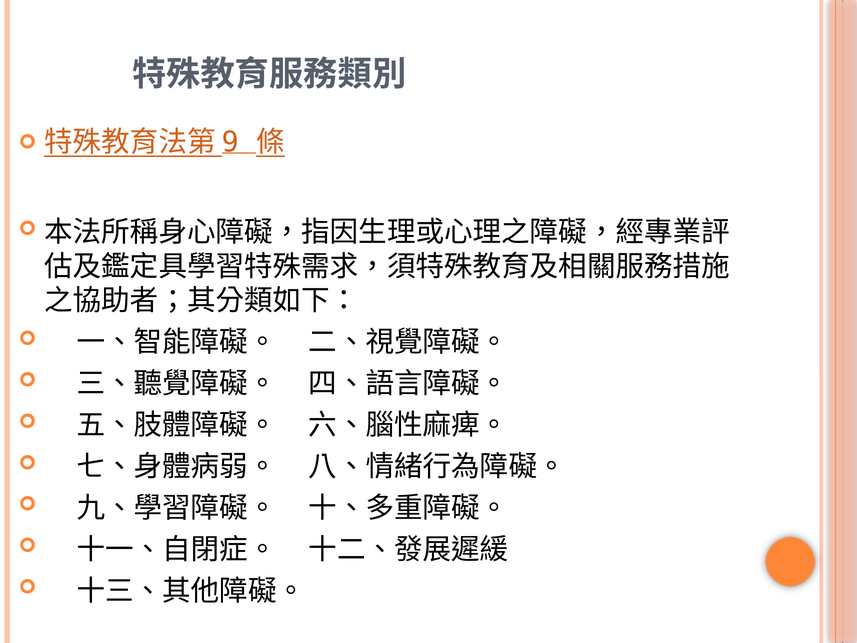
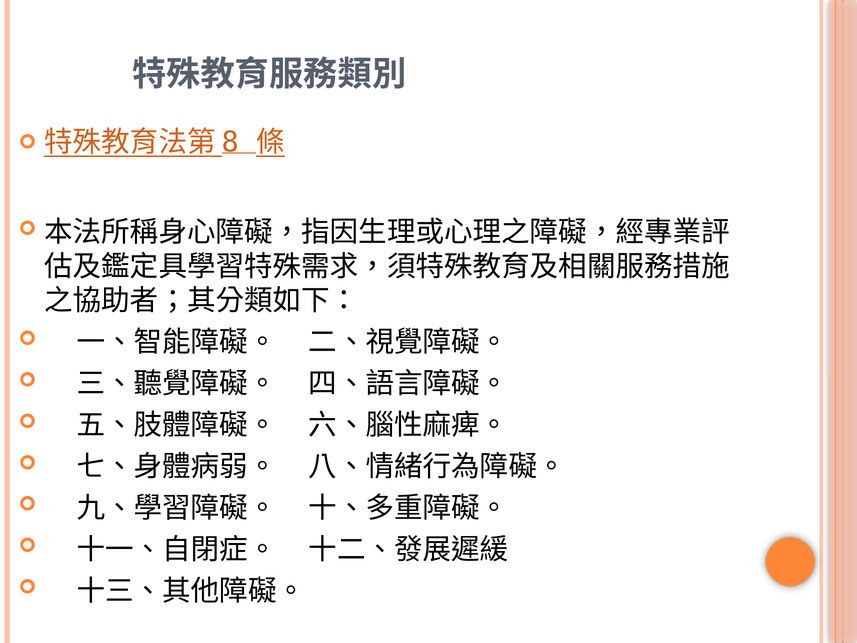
9: 9 -> 8
